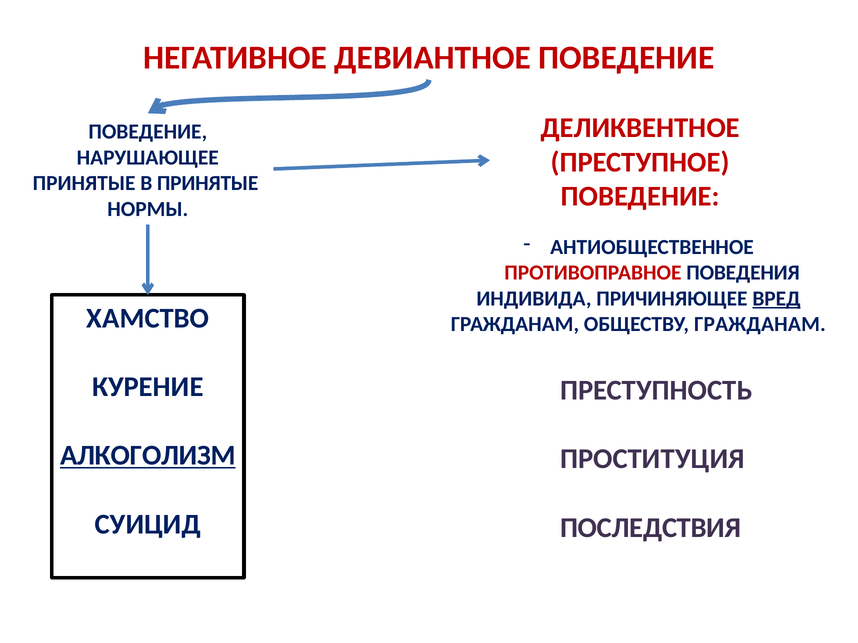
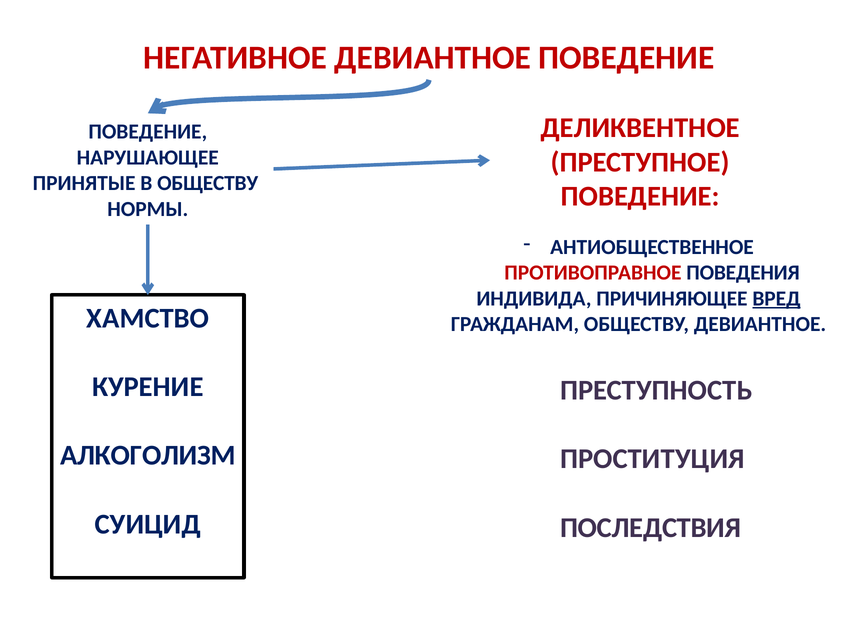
В ПРИНЯТЫЕ: ПРИНЯТЫЕ -> ОБЩЕСТВУ
ОБЩЕСТВУ ГРАЖДАНАМ: ГРАЖДАНАМ -> ДЕВИАНТНОЕ
АЛКОГОЛИЗМ underline: present -> none
